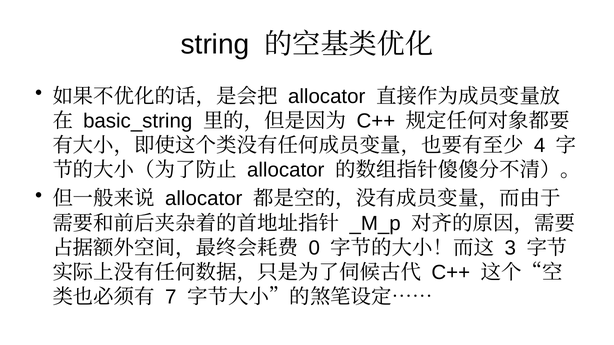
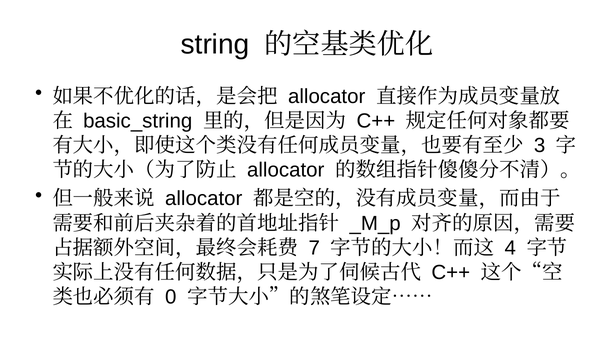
4: 4 -> 3
0: 0 -> 7
3: 3 -> 4
7: 7 -> 0
